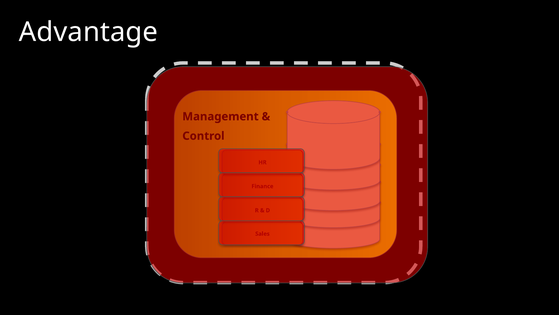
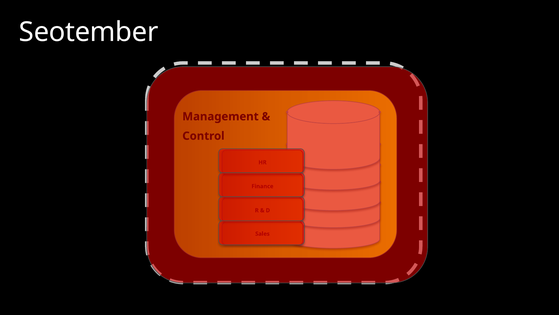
Advantage: Advantage -> Seotember
